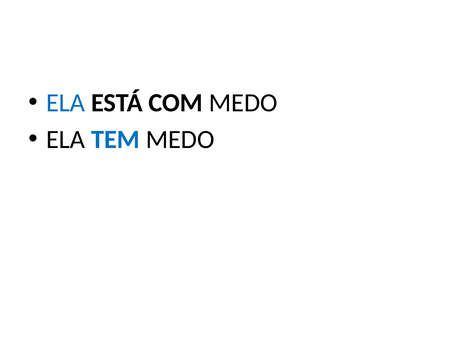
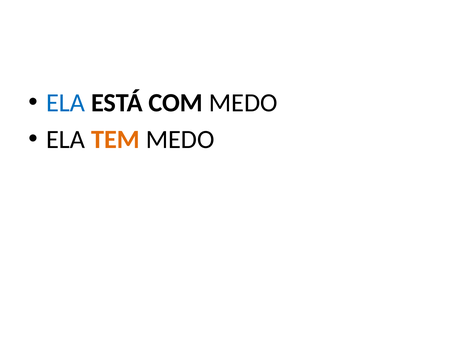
TEM colour: blue -> orange
